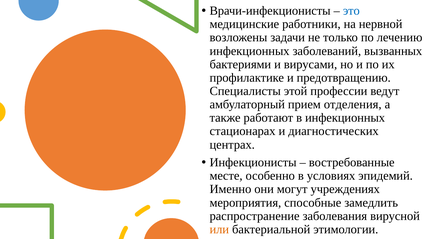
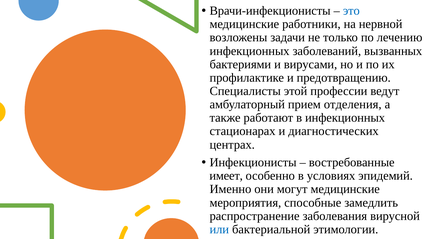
месте: месте -> имеет
могут учреждениях: учреждениях -> медицинские
или colour: orange -> blue
